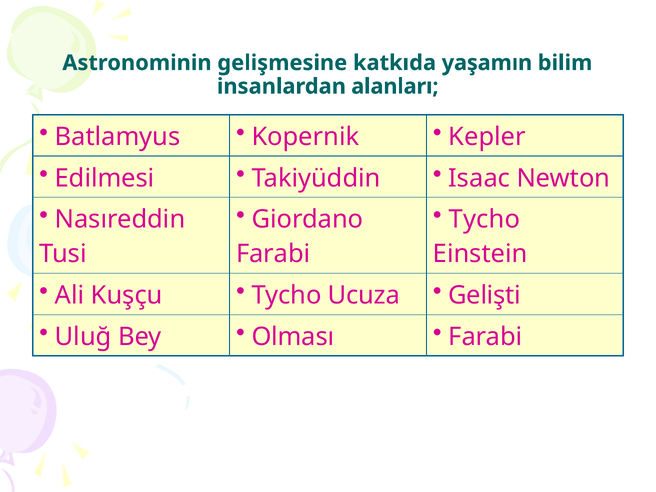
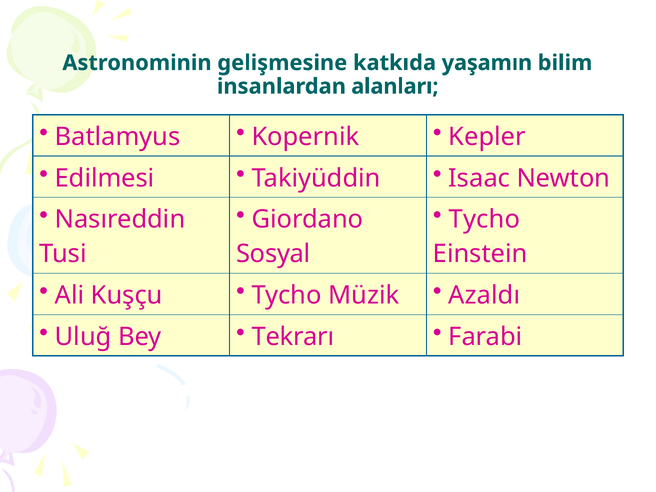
Farabi at (273, 254): Farabi -> Sosyal
Ucuza: Ucuza -> Müzik
Gelişti: Gelişti -> Azaldı
Olması: Olması -> Tekrarı
